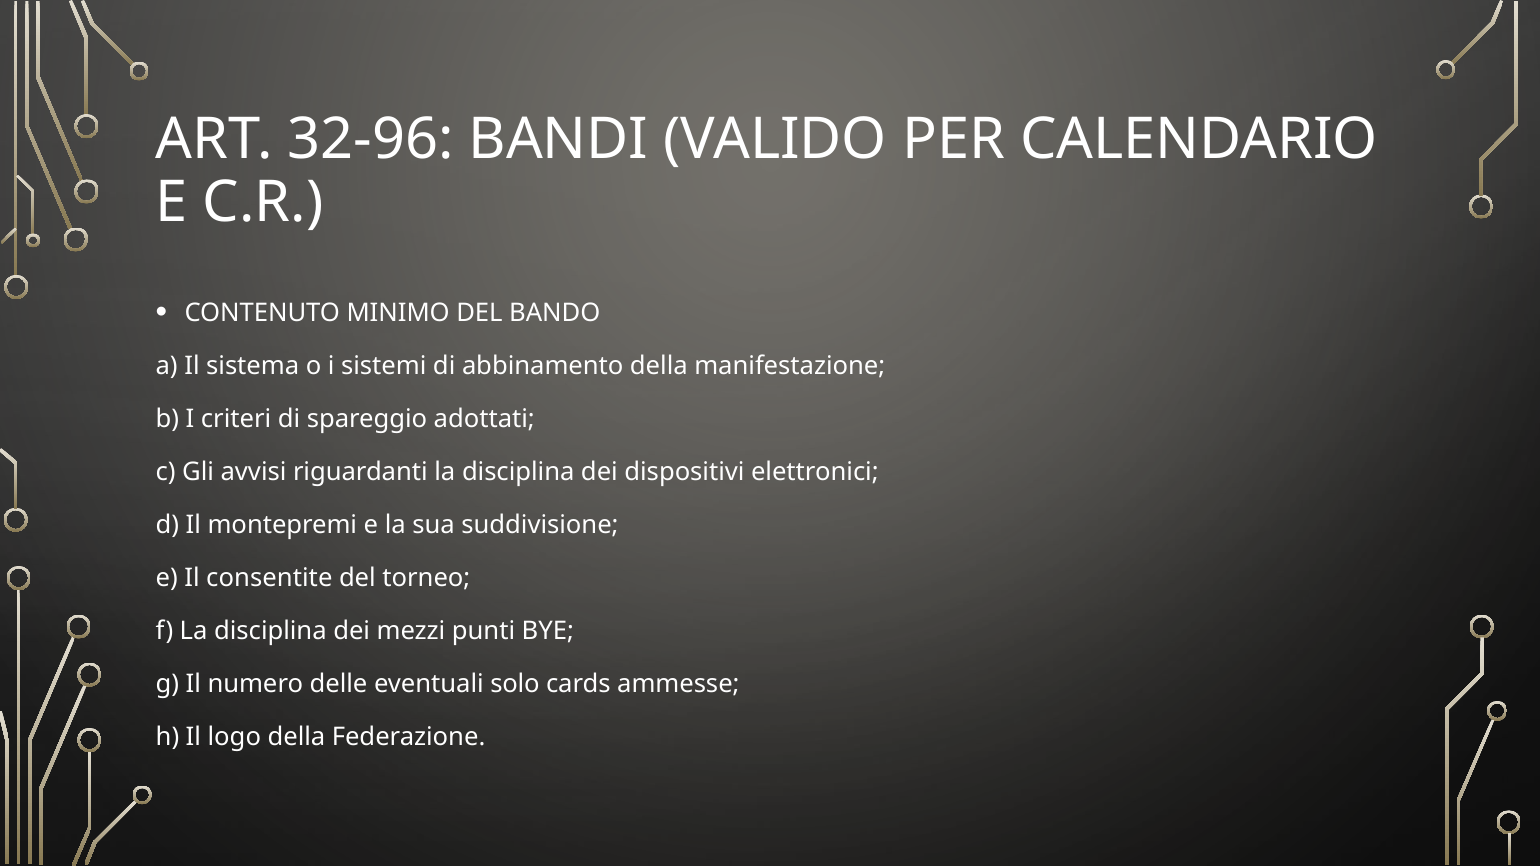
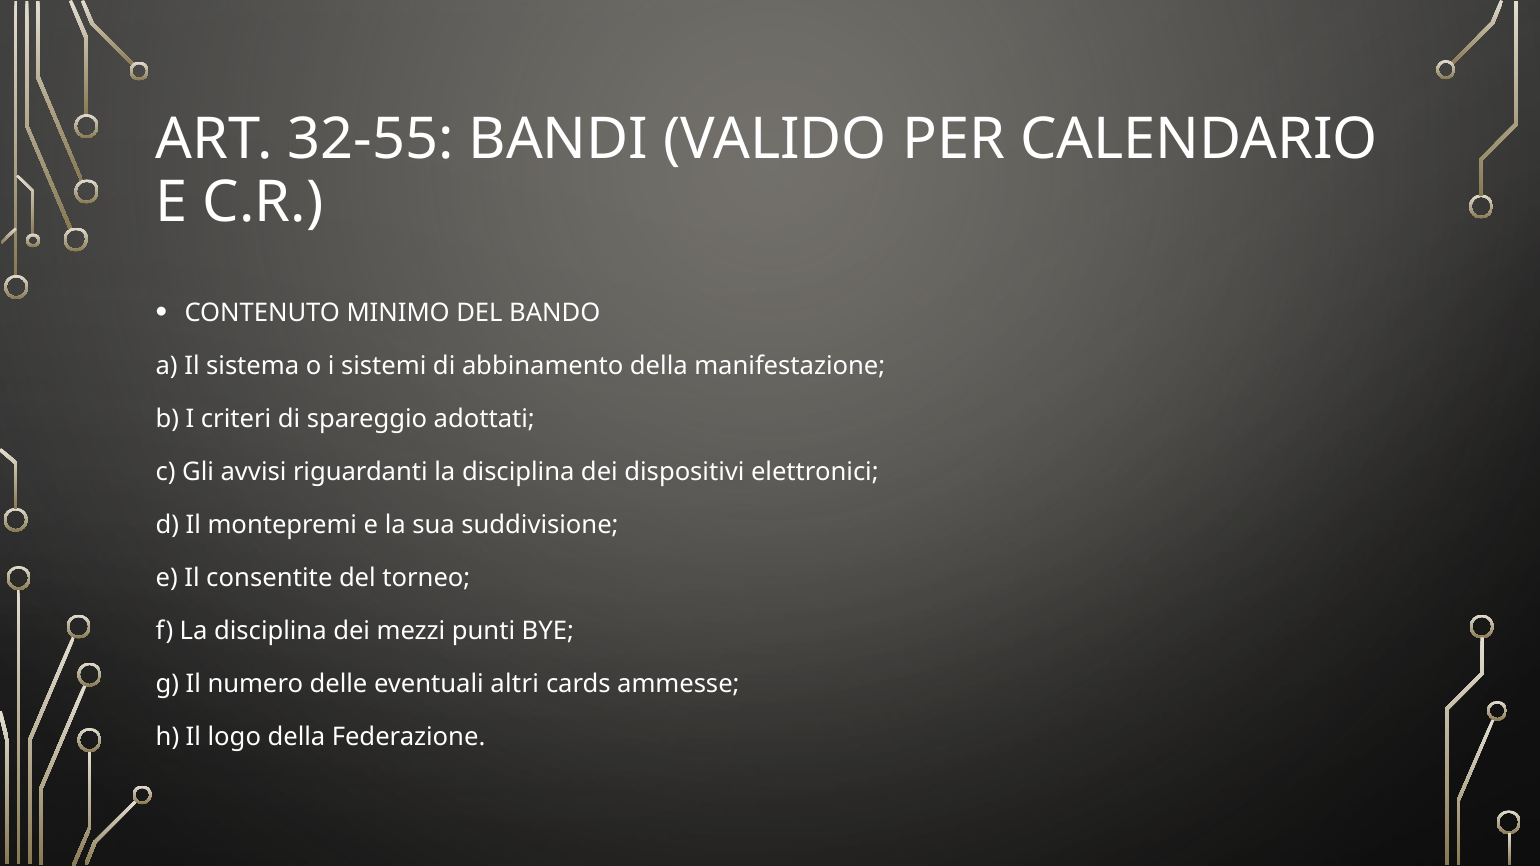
32-96: 32-96 -> 32-55
solo: solo -> altri
